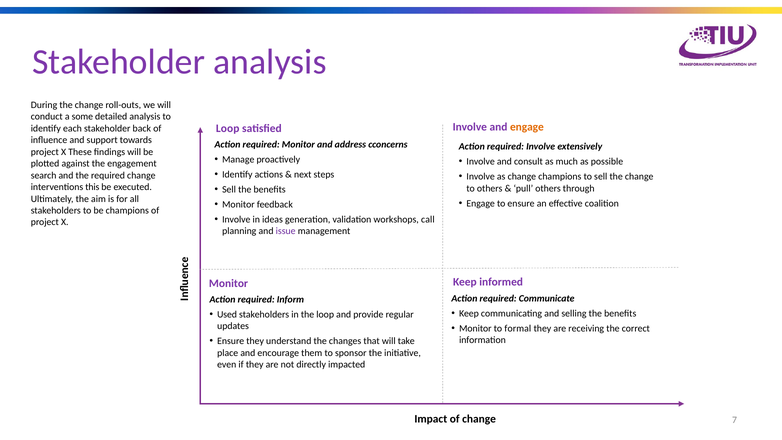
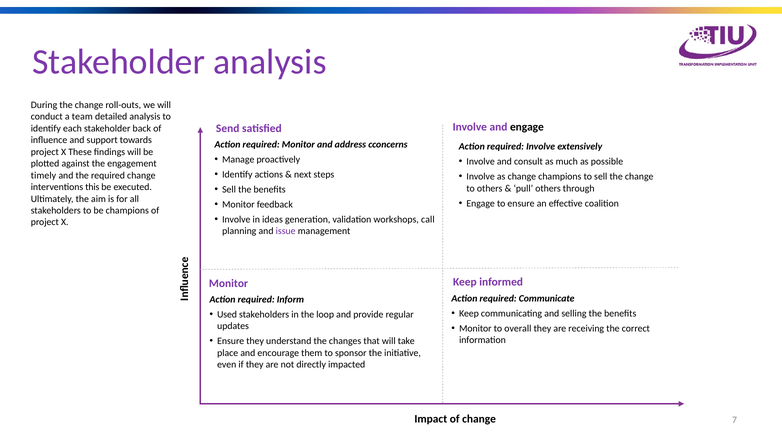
some: some -> team
Loop at (228, 128): Loop -> Send
engage at (527, 127) colour: orange -> black
search: search -> timely
formal: formal -> overall
